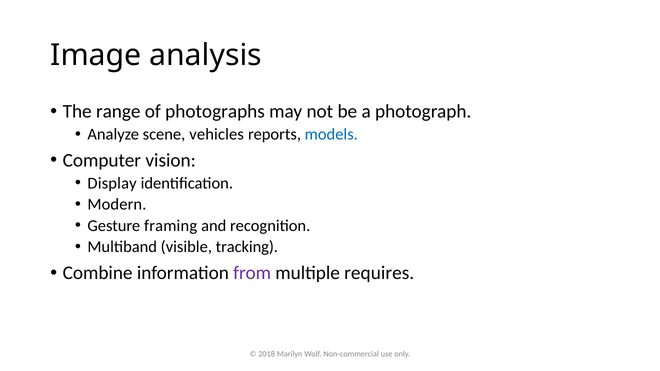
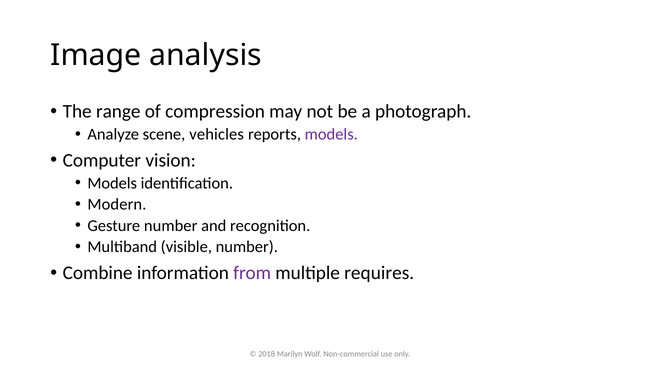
photographs: photographs -> compression
models at (331, 134) colour: blue -> purple
Display at (112, 183): Display -> Models
Gesture framing: framing -> number
visible tracking: tracking -> number
